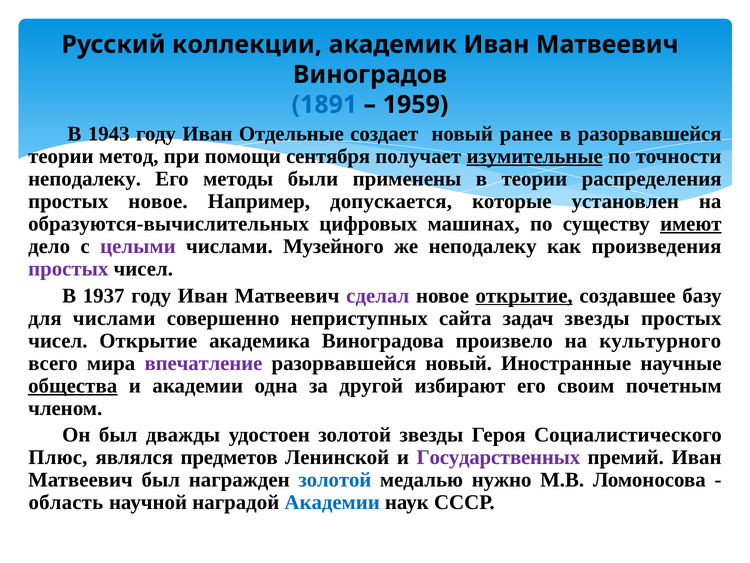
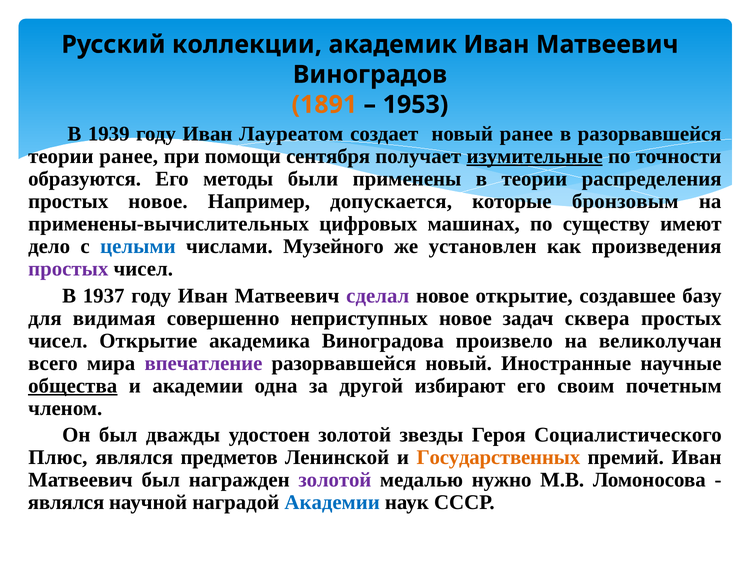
1891 colour: blue -> orange
1959: 1959 -> 1953
1943: 1943 -> 1939
Отдельные: Отдельные -> Лауреатом
теории метод: метод -> ранее
неподалеку at (85, 179): неподалеку -> образуются
установлен: установлен -> бронзовым
образуются-вычислительных: образуются-вычислительных -> применены-вычислительных
имеют underline: present -> none
целыми colour: purple -> blue
же неподалеку: неподалеку -> установлен
открытие at (524, 295) underline: present -> none
для числами: числами -> видимая
неприступных сайта: сайта -> новое
задач звезды: звезды -> сквера
культурного: культурного -> великолучан
Государственных colour: purple -> orange
золотой at (335, 480) colour: blue -> purple
область at (66, 502): область -> являлся
